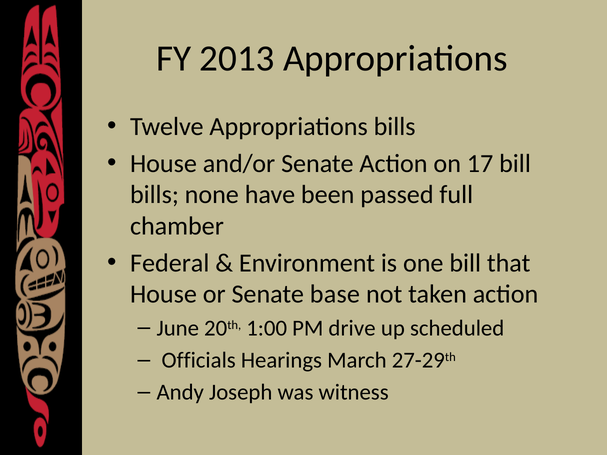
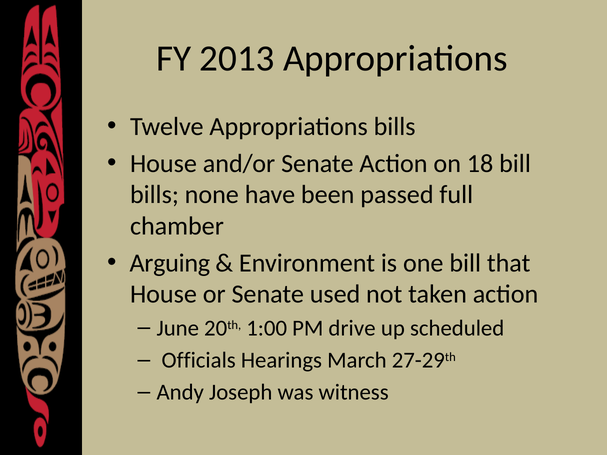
17: 17 -> 18
Federal: Federal -> Arguing
base: base -> used
